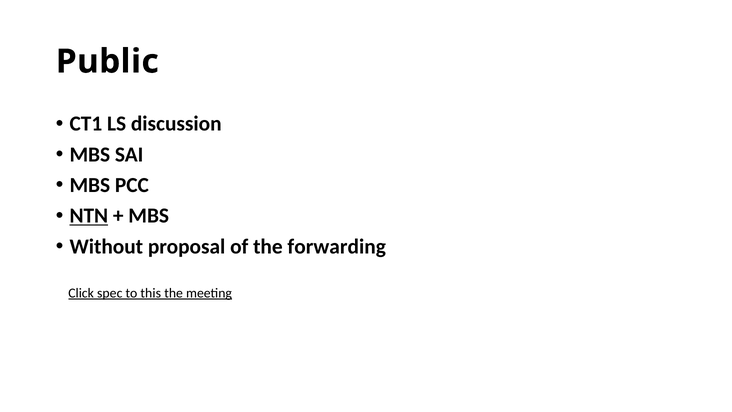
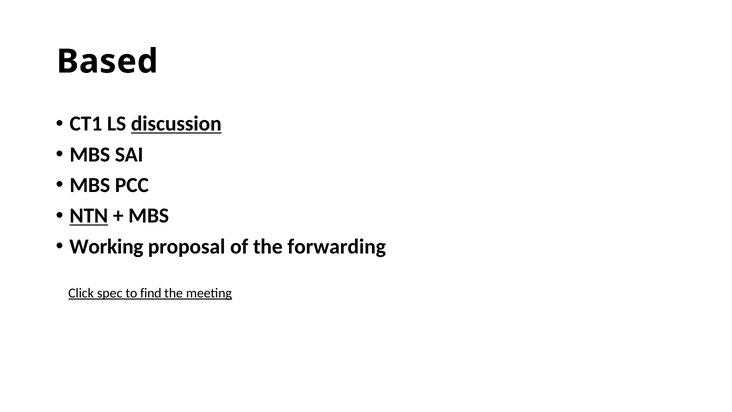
Public: Public -> Based
discussion underline: none -> present
Without: Without -> Working
this: this -> find
